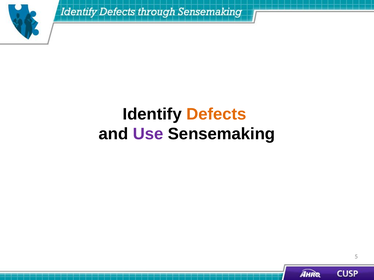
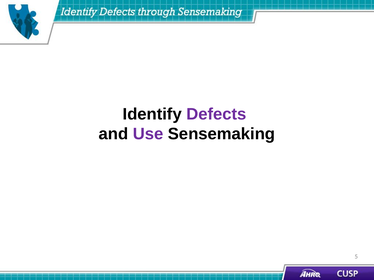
Defects colour: orange -> purple
